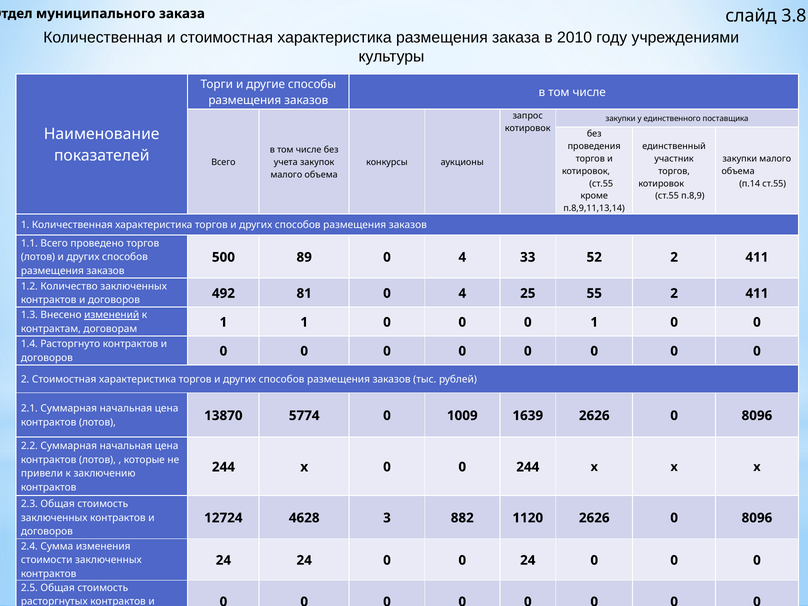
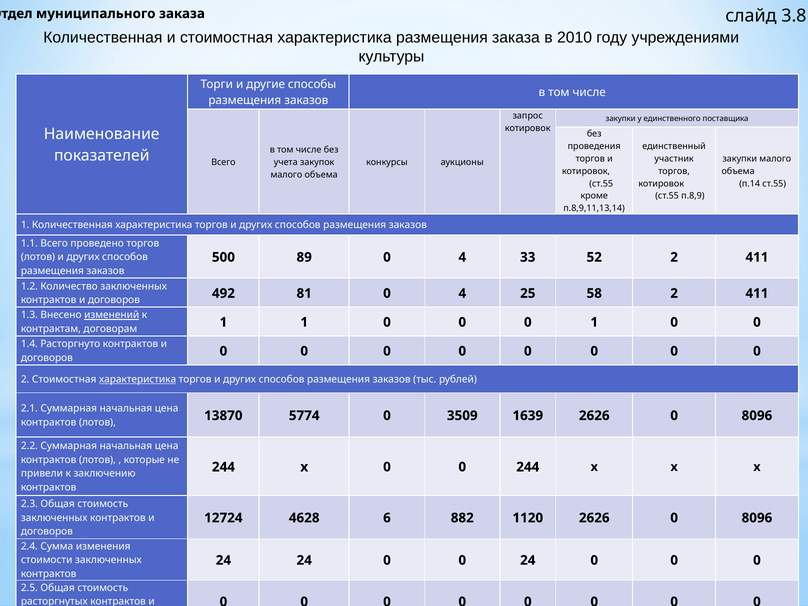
55: 55 -> 58
характеристика at (138, 379) underline: none -> present
1009: 1009 -> 3509
3: 3 -> 6
